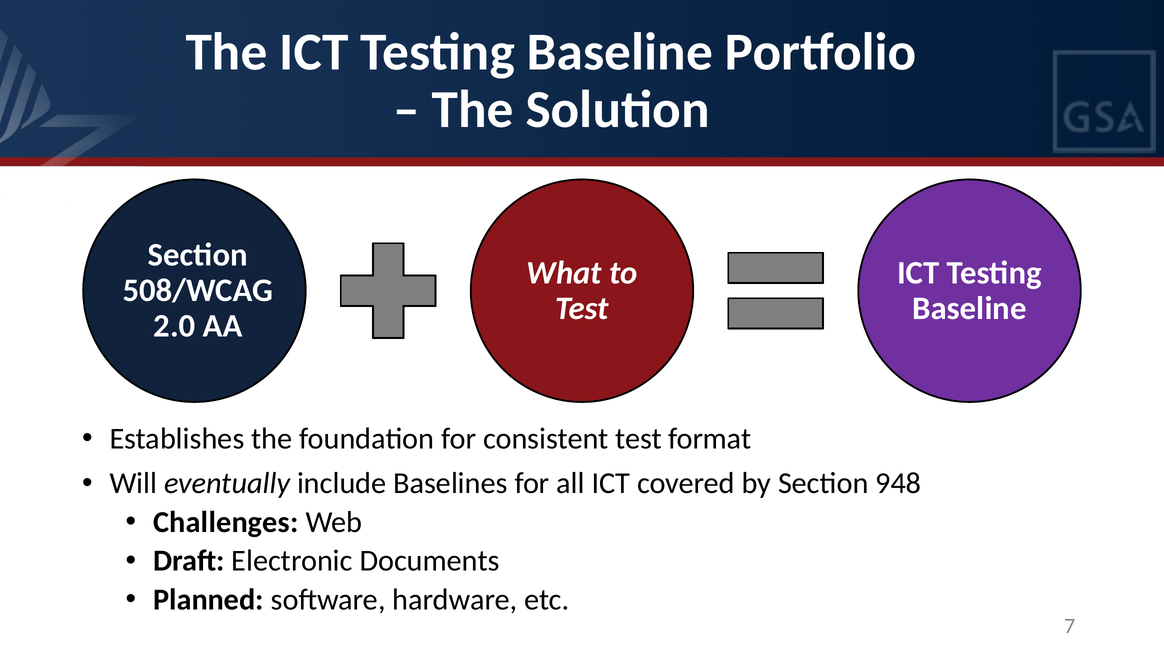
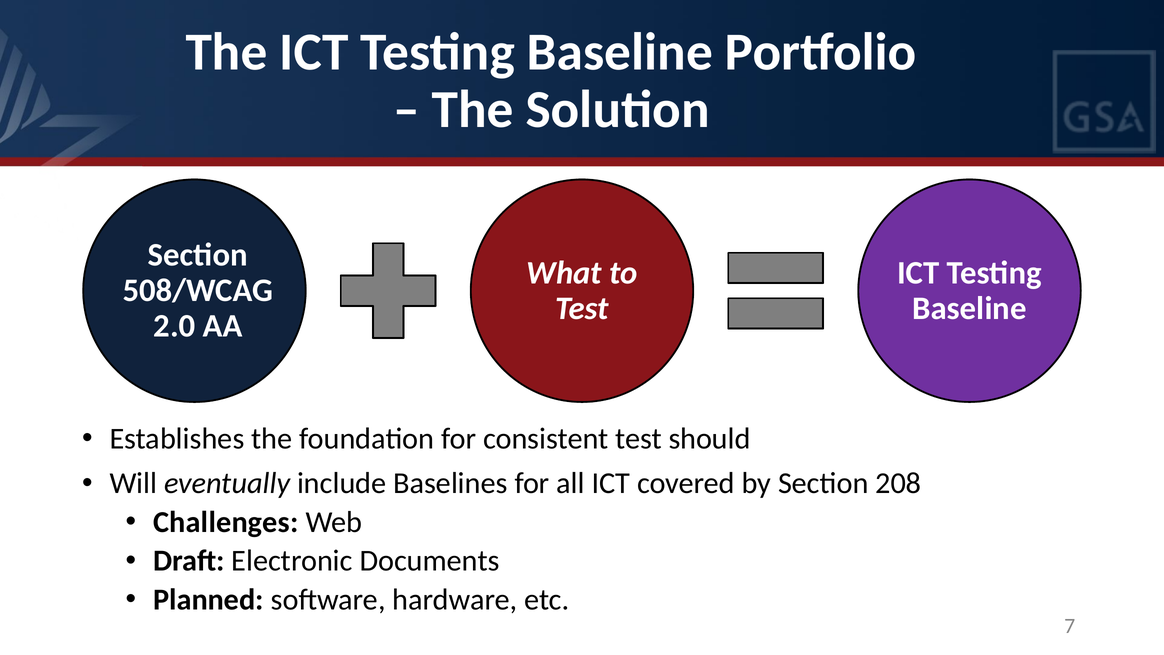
format: format -> should
948: 948 -> 208
